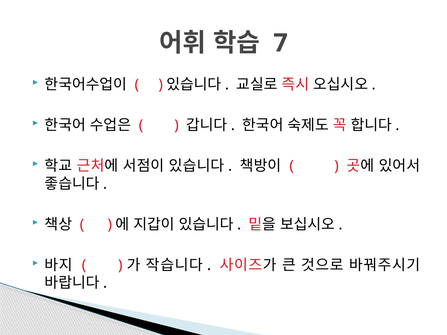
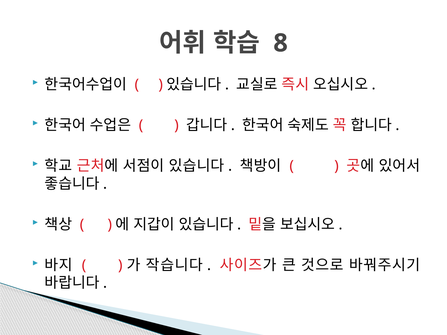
7: 7 -> 8
